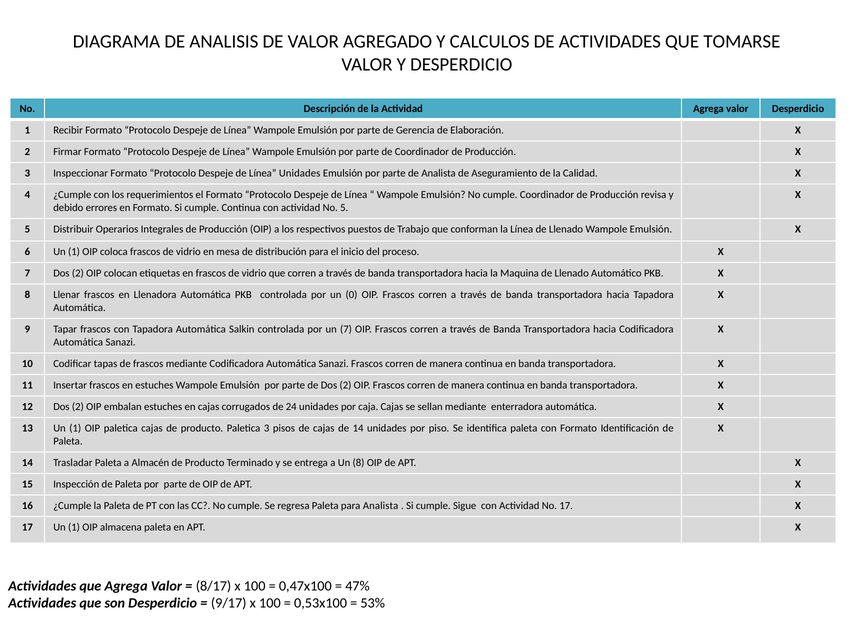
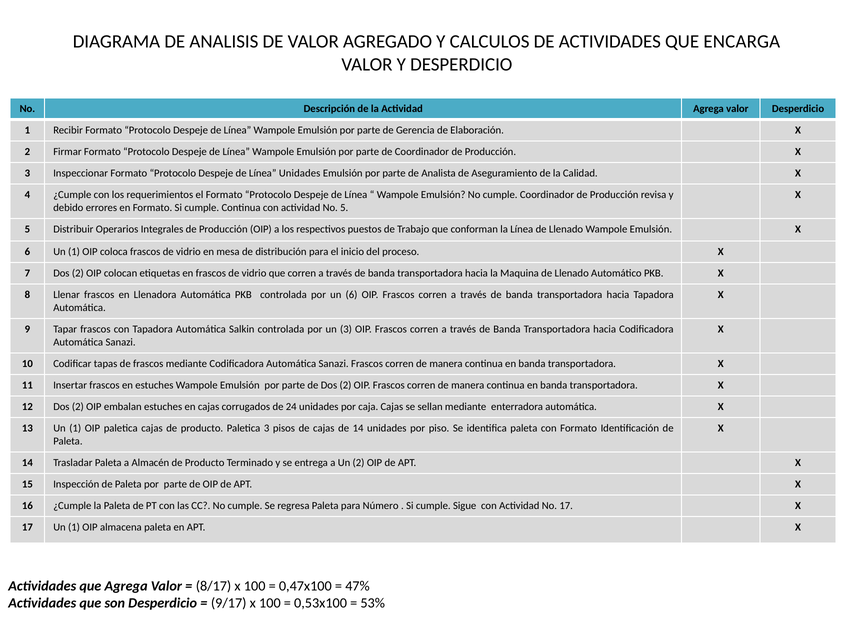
TOMARSE: TOMARSE -> ENCARGA
un 0: 0 -> 6
un 7: 7 -> 3
Un 8: 8 -> 2
para Analista: Analista -> Número
